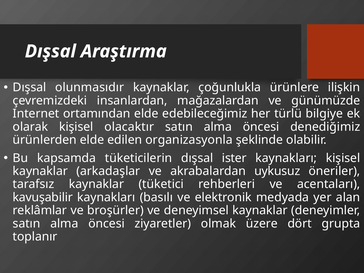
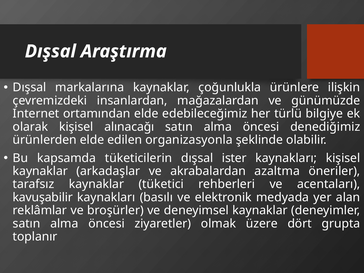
olunmasıdır: olunmasıdır -> markalarına
olacaktır: olacaktır -> alınacağı
uykusuz: uykusuz -> azaltma
